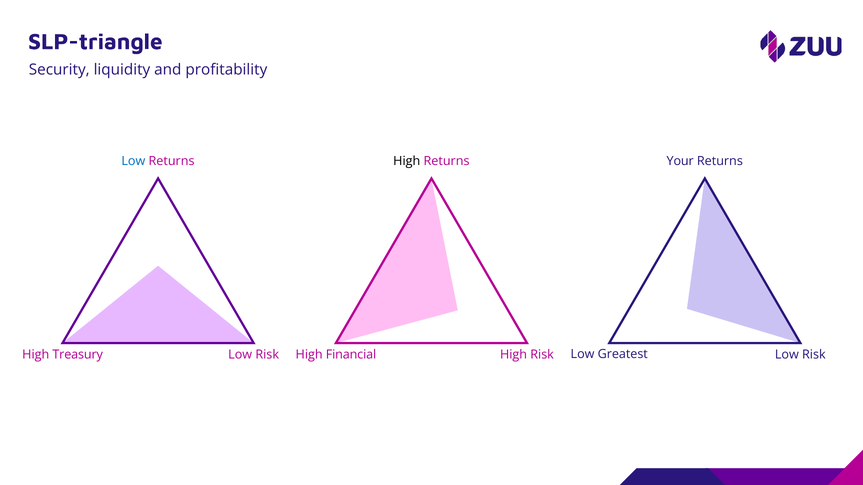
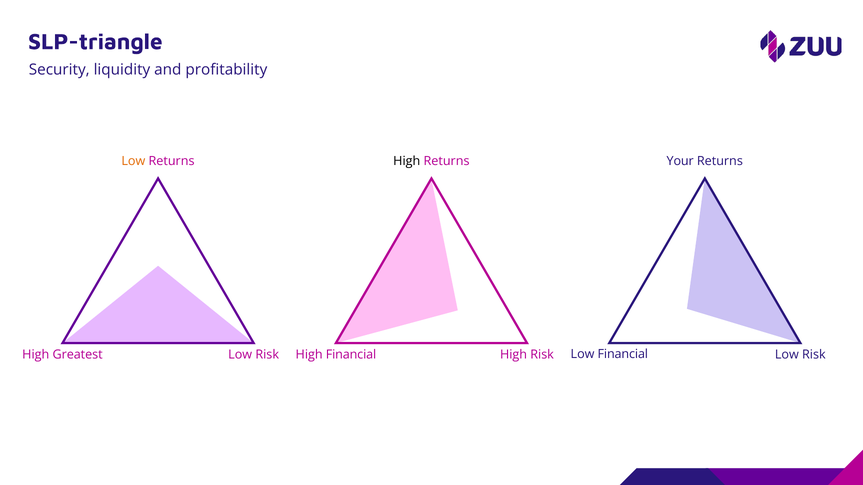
Low at (133, 161) colour: blue -> orange
Low Greatest: Greatest -> Financial
Treasury: Treasury -> Greatest
